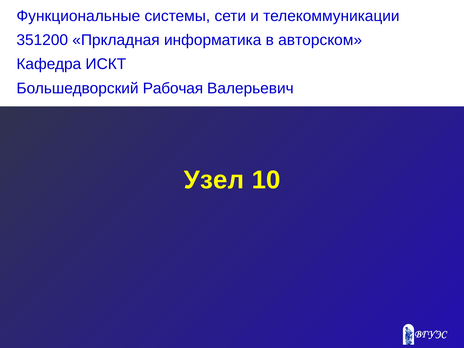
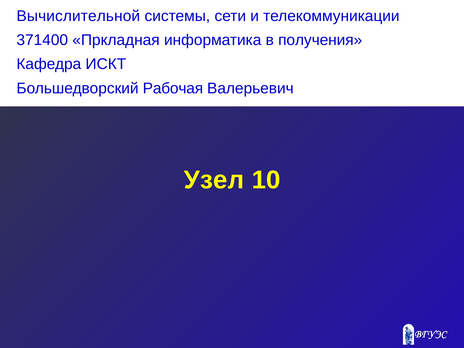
Функциональные: Функциональные -> Вычислительной
351200: 351200 -> 371400
авторском: авторском -> получения
